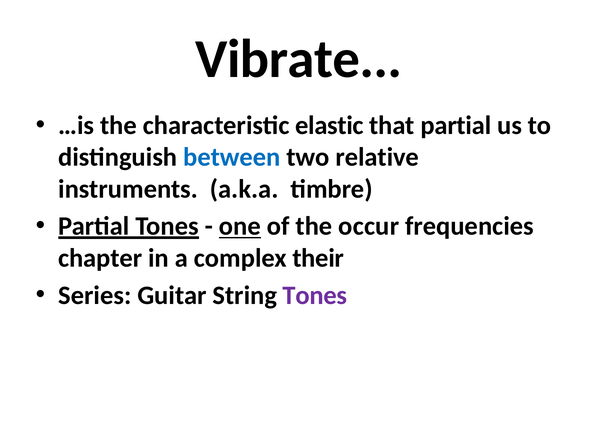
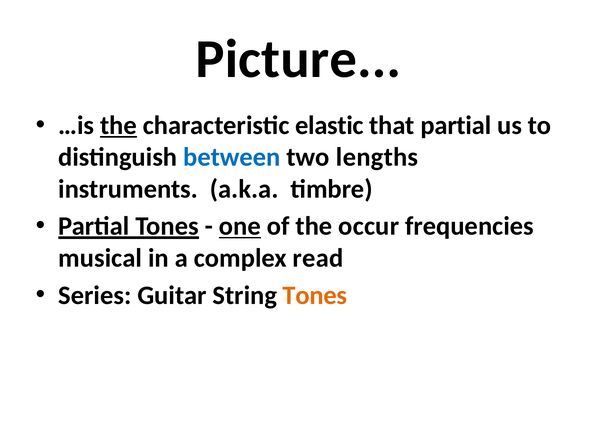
Vibrate: Vibrate -> Picture
the at (118, 125) underline: none -> present
relative: relative -> lengths
chapter: chapter -> musical
their: their -> read
Tones at (315, 295) colour: purple -> orange
